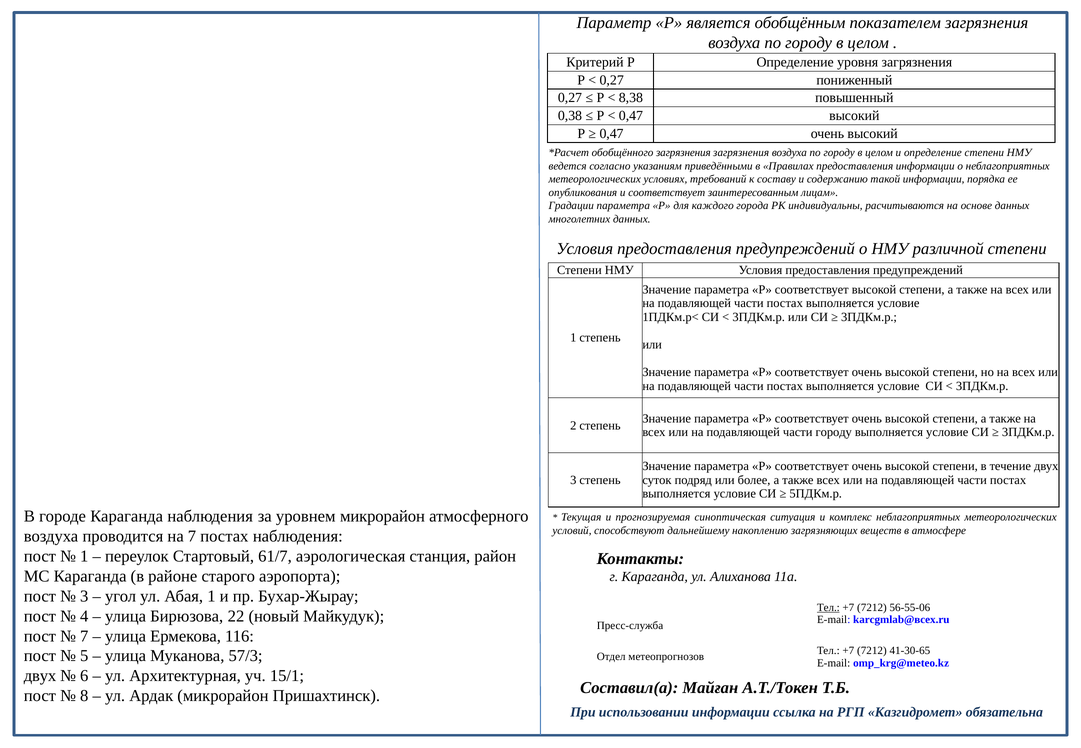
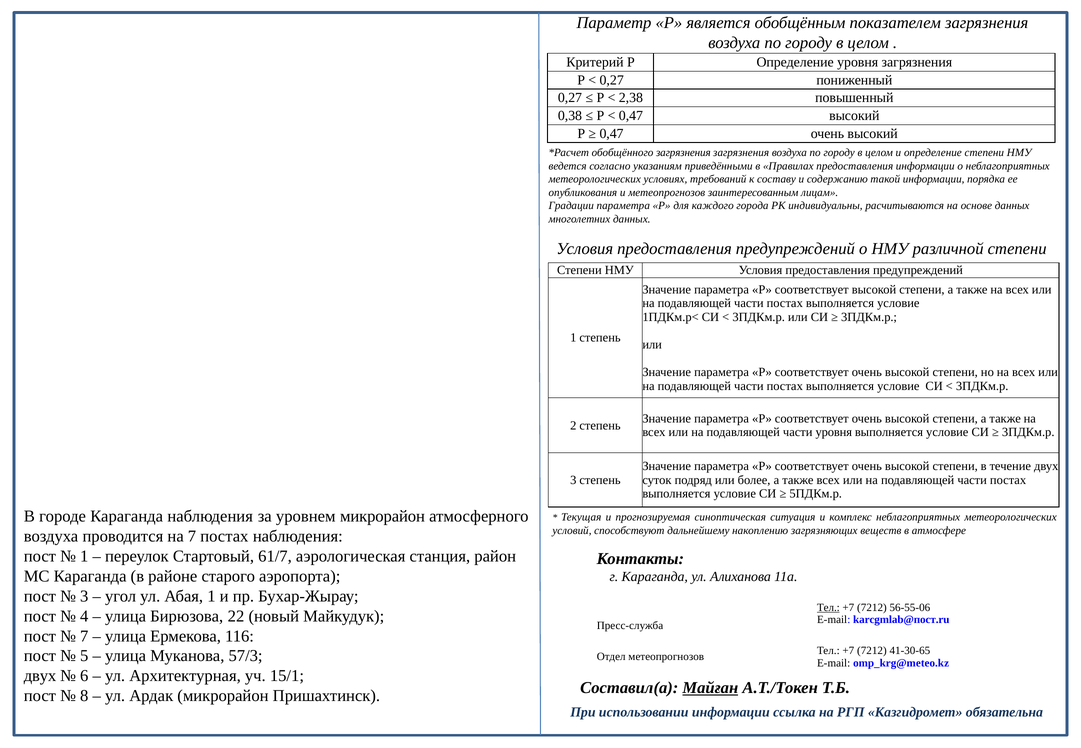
8,38: 8,38 -> 2,38
и соответствует: соответствует -> метеопрогнозов
части городу: городу -> уровня
karcgmlab@всех.ru: karcgmlab@всех.ru -> karcgmlab@пост.ru
Майған underline: none -> present
